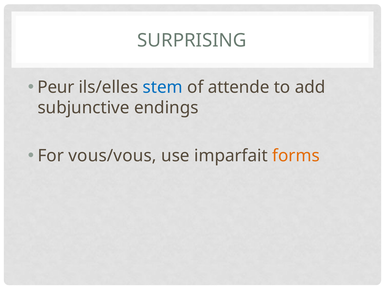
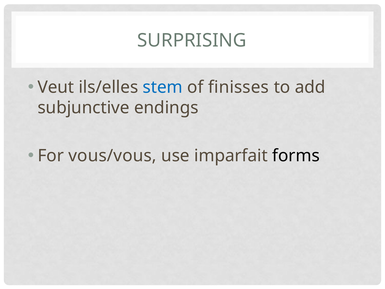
Peur: Peur -> Veut
attende: attende -> finisses
forms colour: orange -> black
